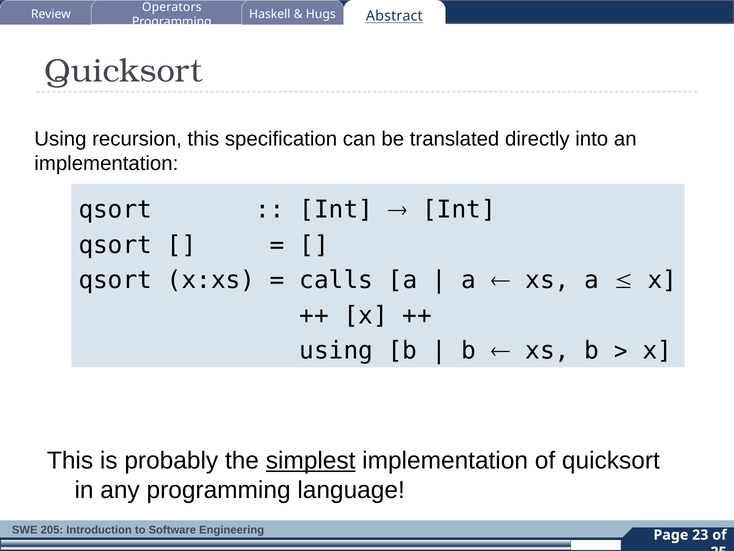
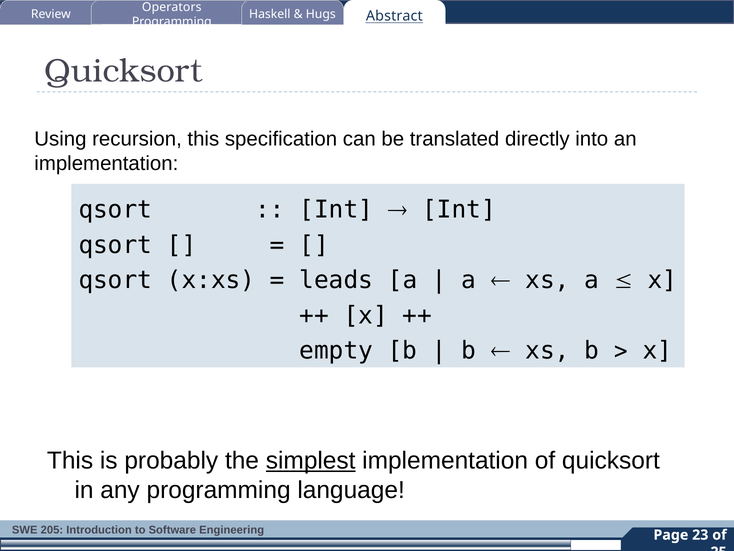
calls: calls -> leads
using at (336, 350): using -> empty
